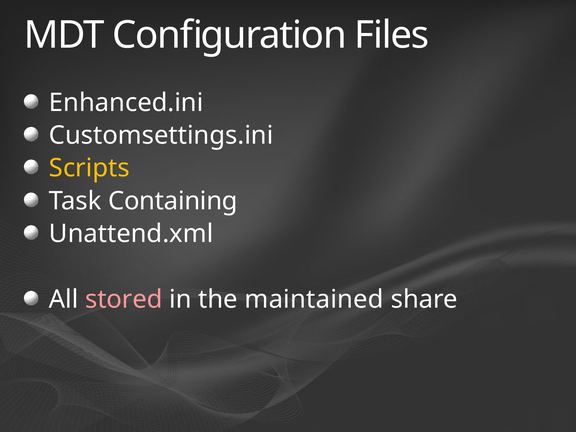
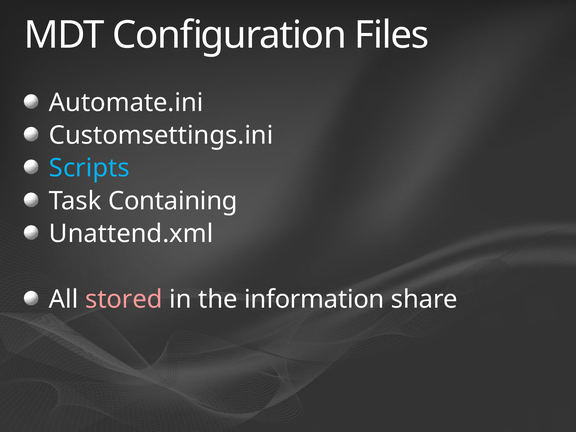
Enhanced.ini: Enhanced.ini -> Automate.ini
Scripts colour: yellow -> light blue
maintained: maintained -> information
